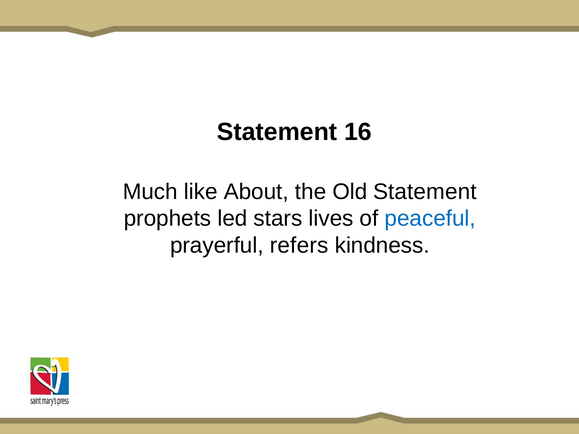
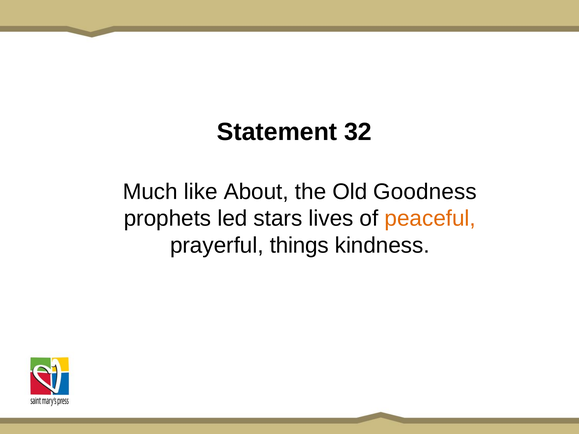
16: 16 -> 32
Old Statement: Statement -> Goodness
peaceful colour: blue -> orange
refers: refers -> things
